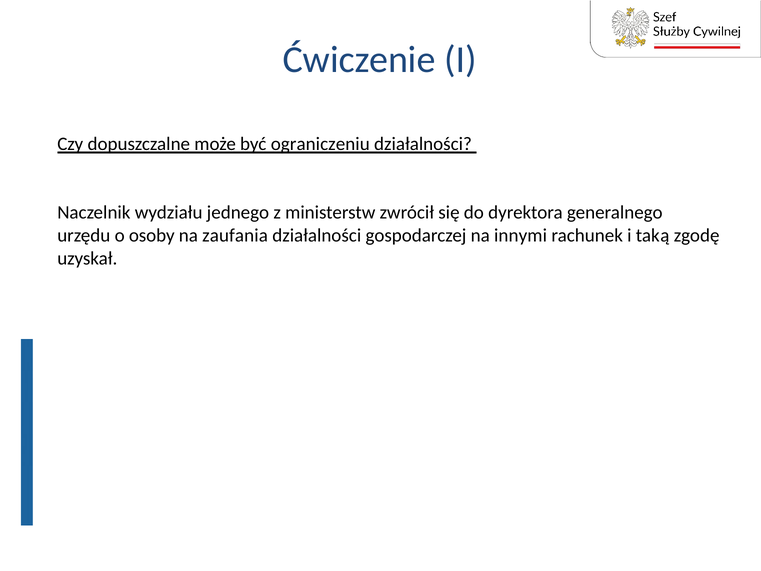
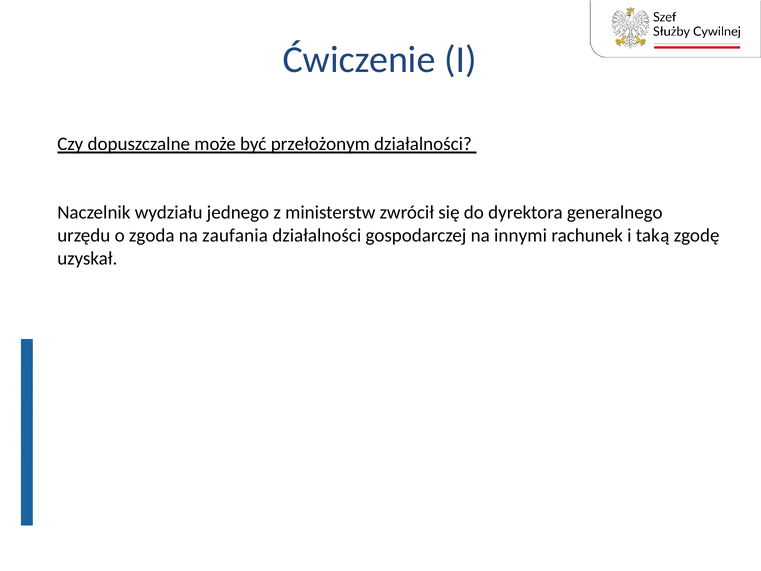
ograniczeniu: ograniczeniu -> przełożonym
osoby: osoby -> zgoda
